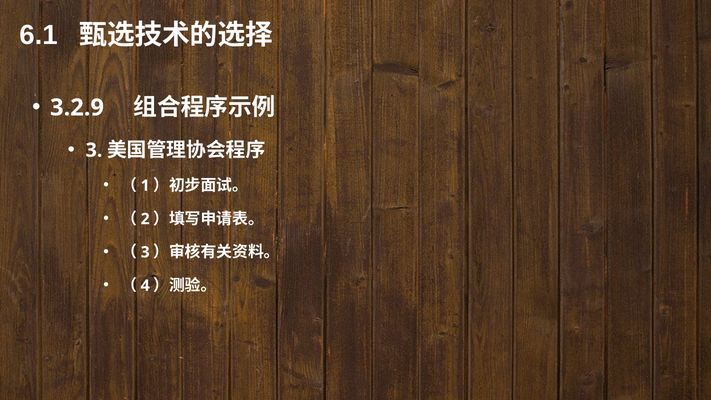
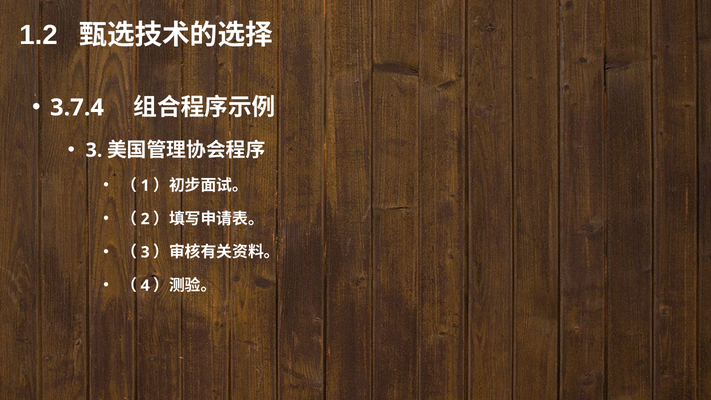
6.1: 6.1 -> 1.2
3.2.9: 3.2.9 -> 3.7.4
